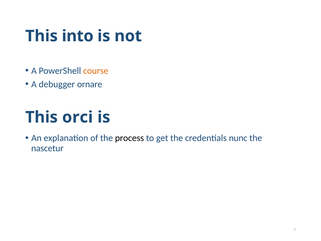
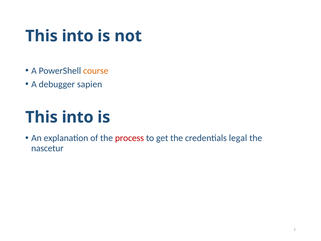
ornare: ornare -> sapien
orci at (77, 117): orci -> into
process colour: black -> red
nunc: nunc -> legal
